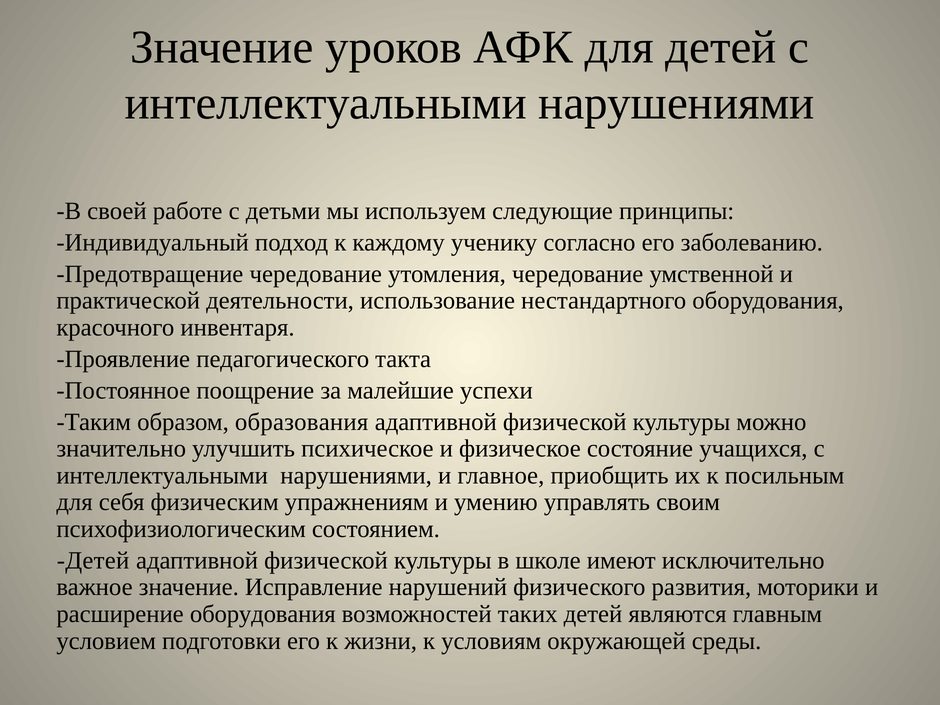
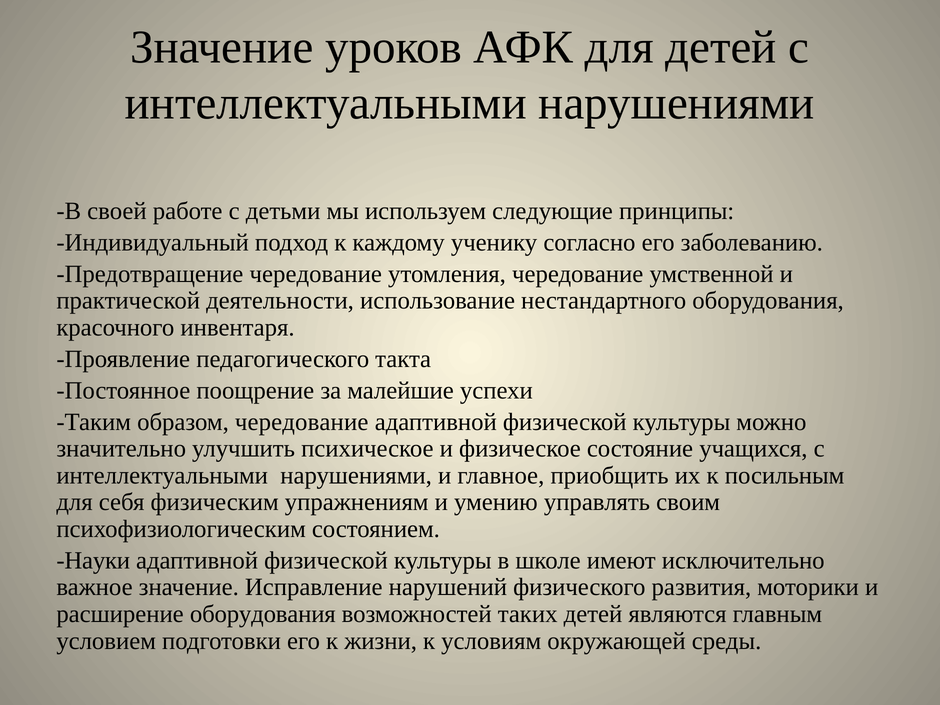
образом образования: образования -> чередование
Детей at (93, 560): Детей -> Науки
